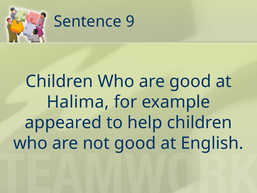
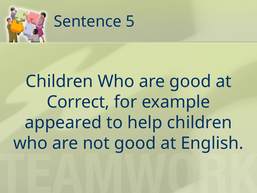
9: 9 -> 5
Halima: Halima -> Correct
